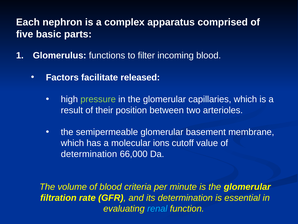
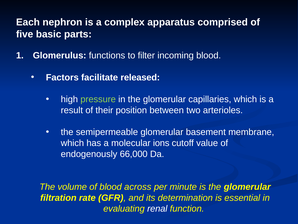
determination at (89, 154): determination -> endogenously
criteria: criteria -> across
renal colour: light blue -> white
